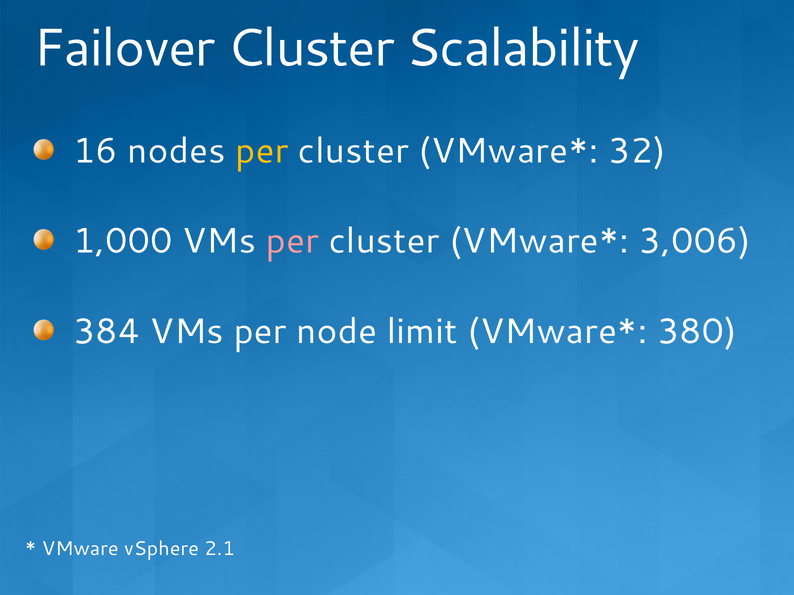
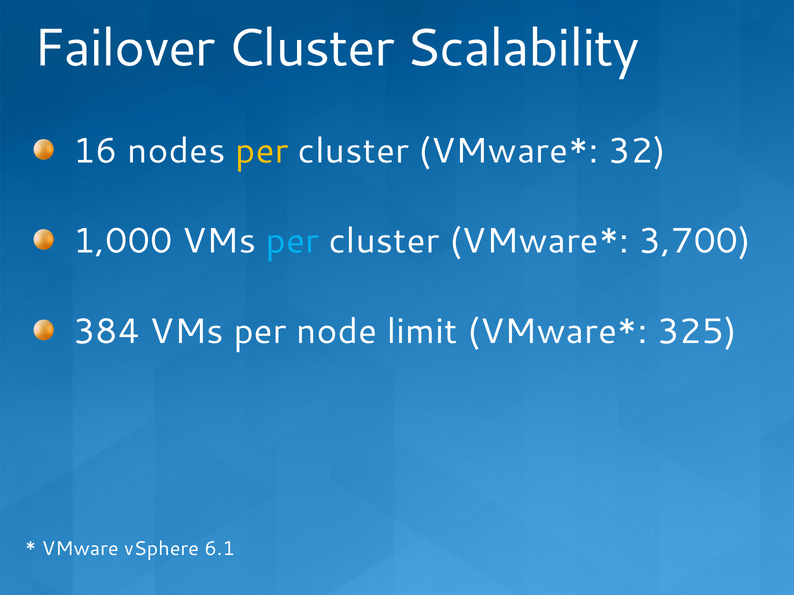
per at (292, 242) colour: pink -> light blue
3,006: 3,006 -> 3,700
380: 380 -> 325
2.1: 2.1 -> 6.1
